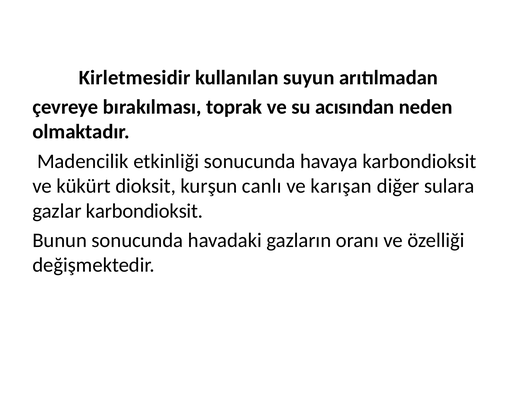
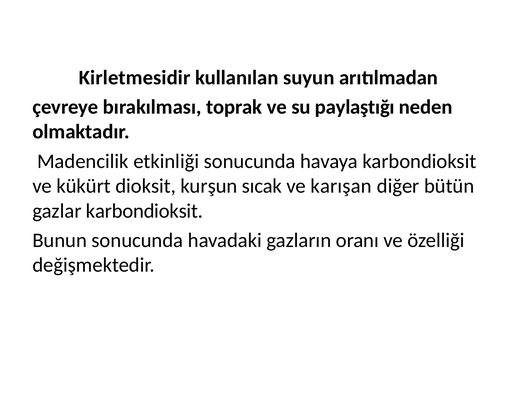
acısından: acısından -> paylaştığı
canlı: canlı -> sıcak
sulara: sulara -> bütün
